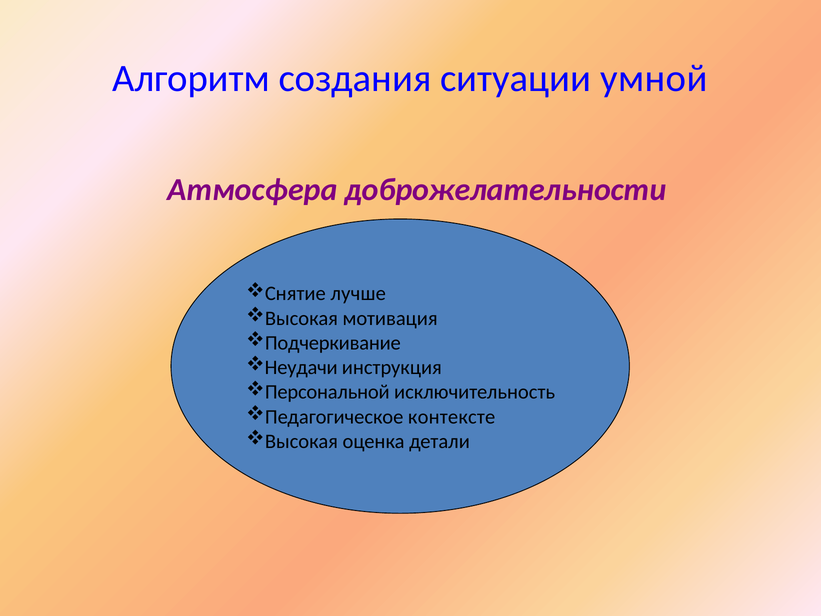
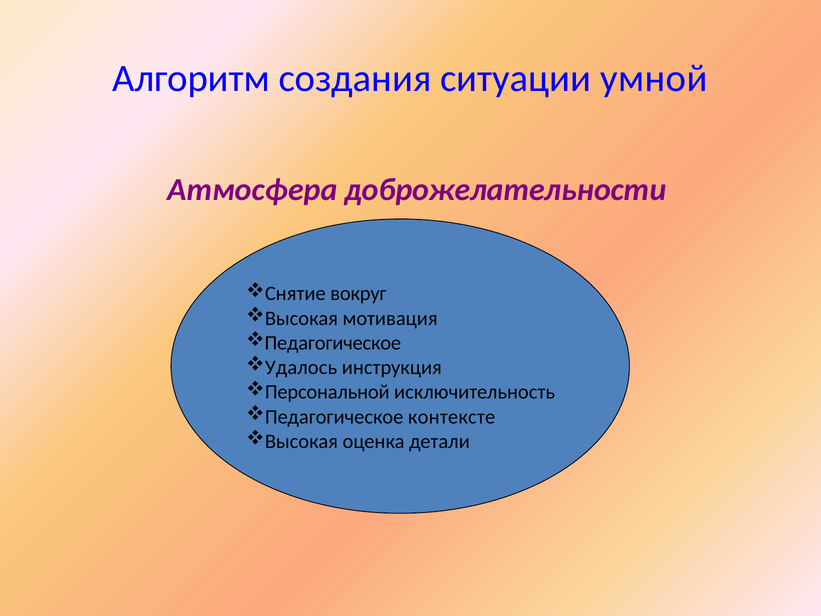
лучше: лучше -> вокруг
Подчеркивание at (333, 343): Подчеркивание -> Педагогическое
Неудачи: Неудачи -> Удалось
